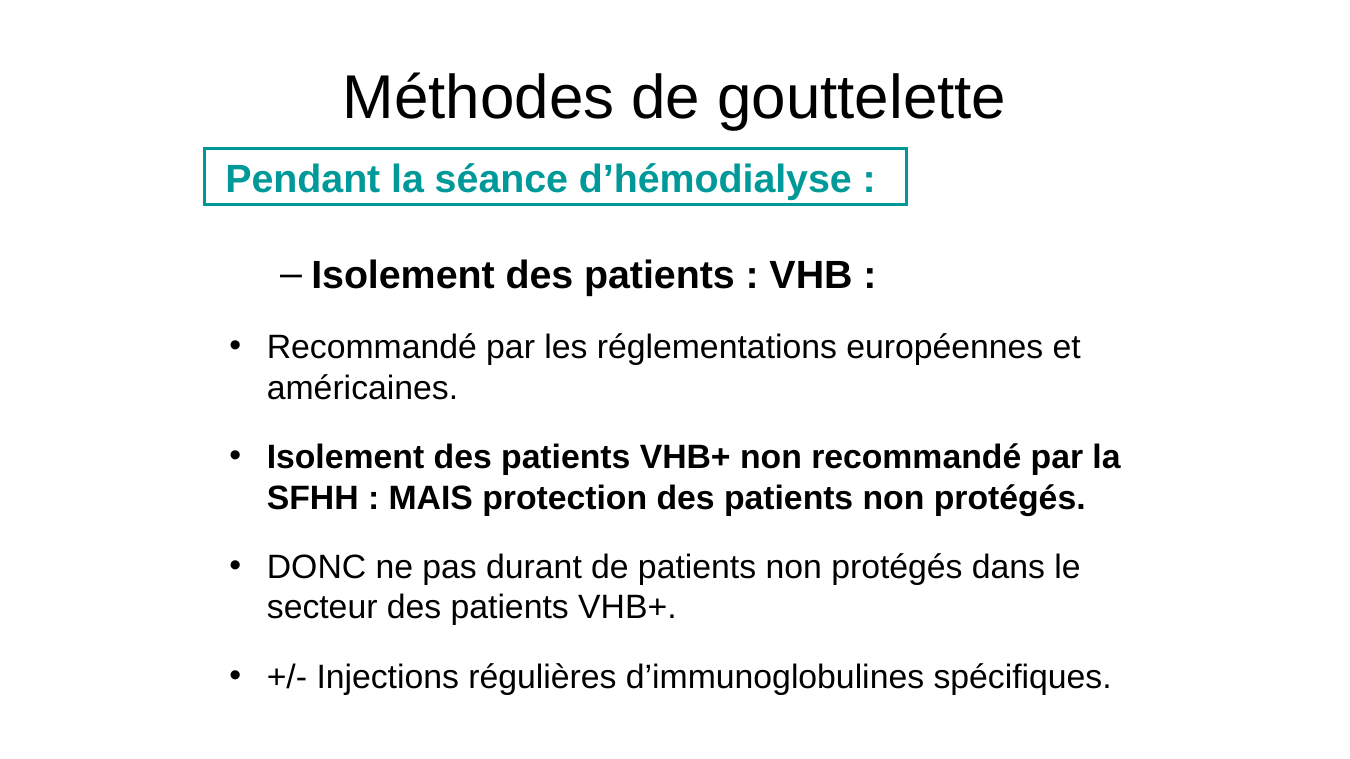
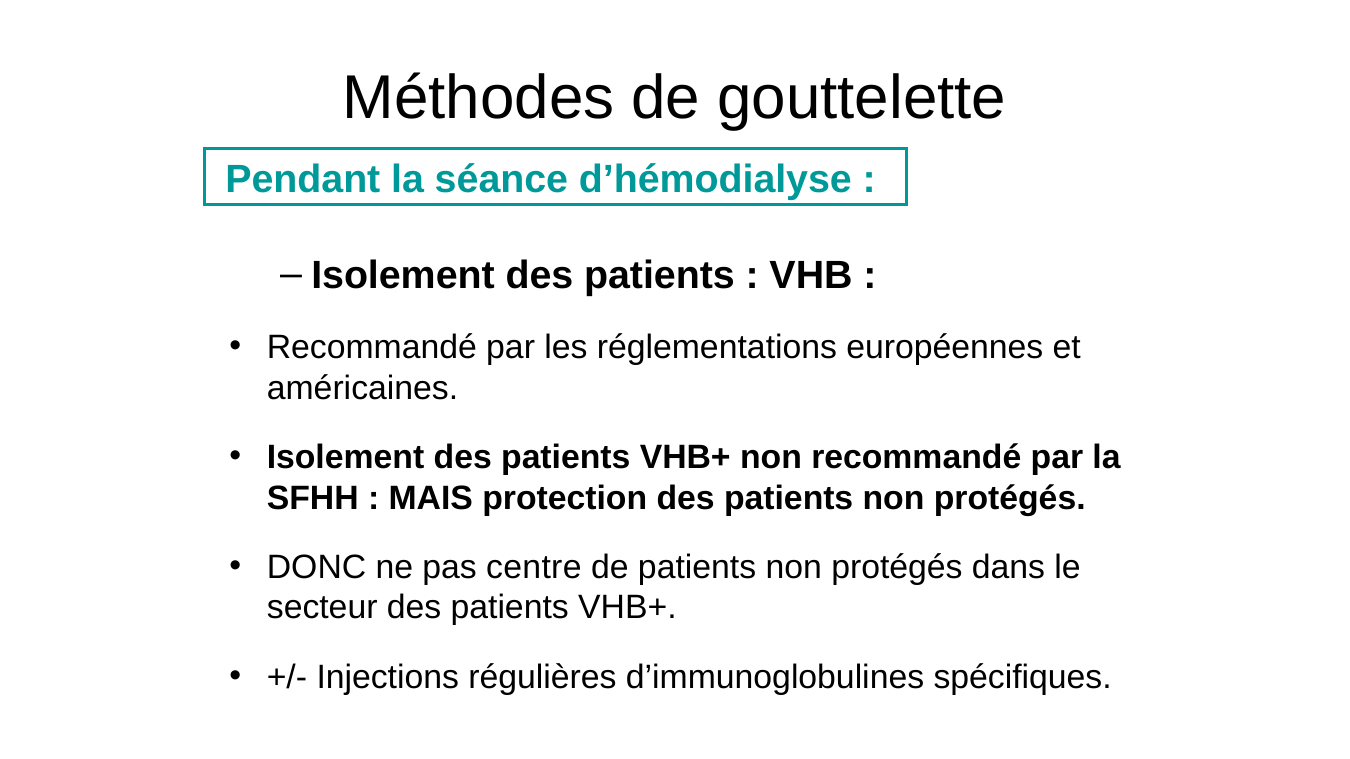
durant: durant -> centre
